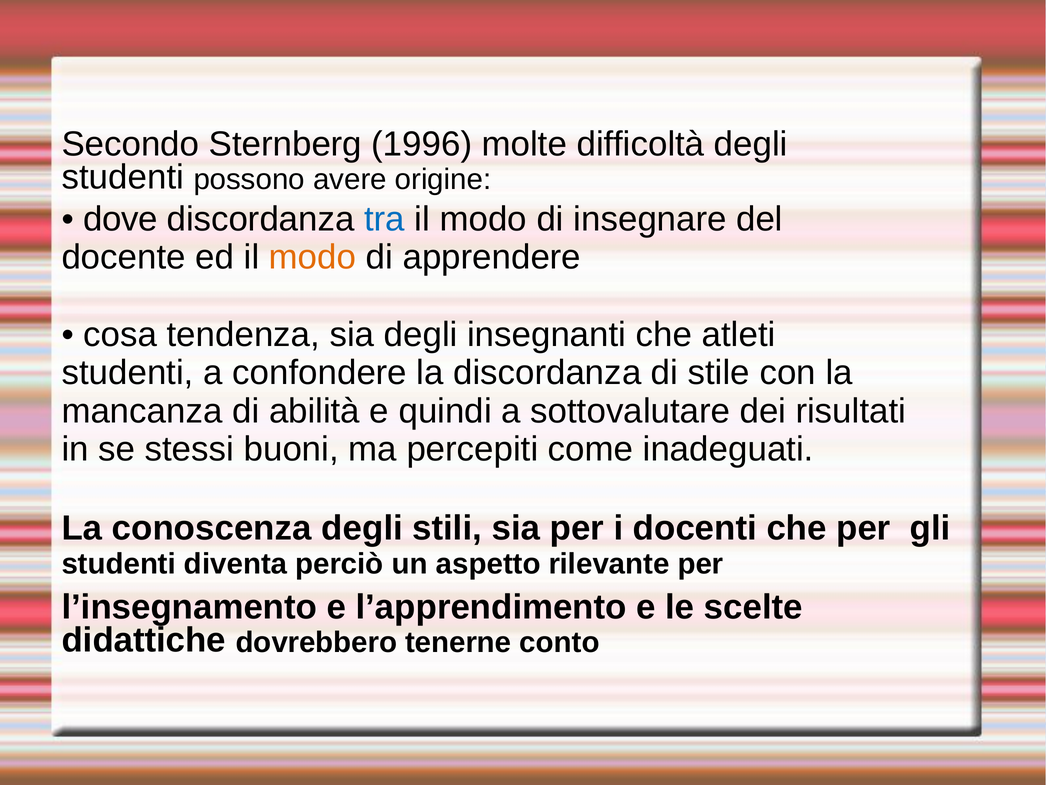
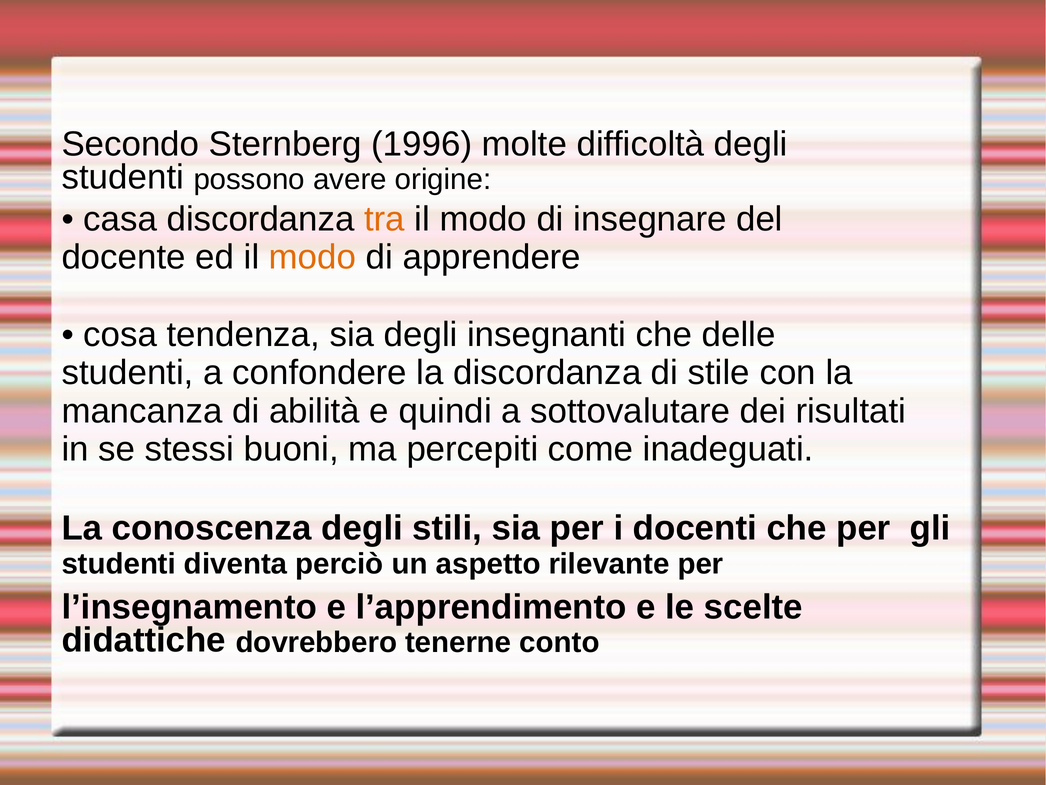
dove: dove -> casa
tra colour: blue -> orange
atleti: atleti -> delle
